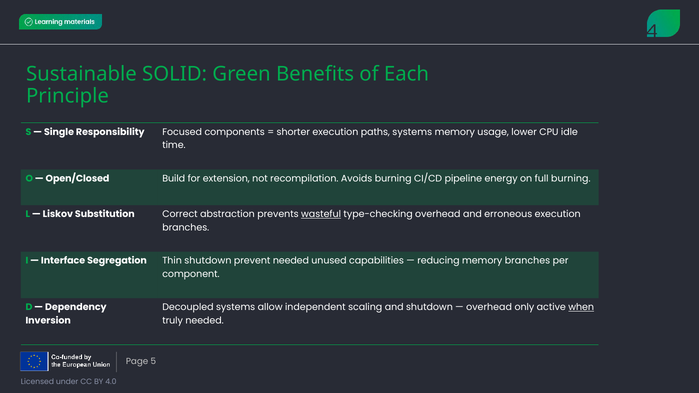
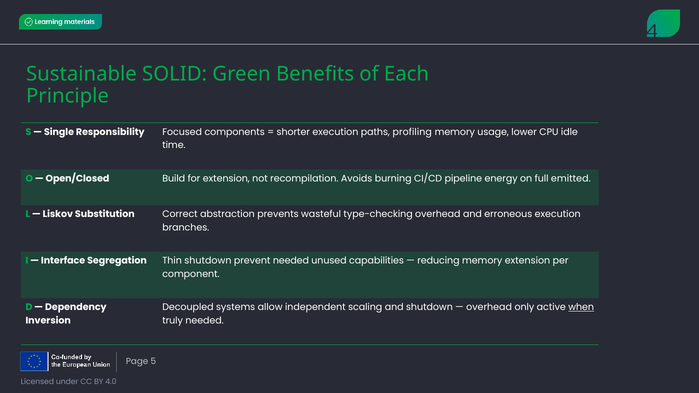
paths systems: systems -> profiling
full burning: burning -> emitted
wasteful underline: present -> none
memory branches: branches -> extension
